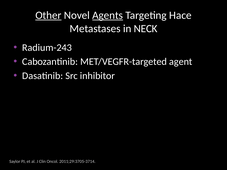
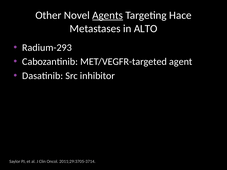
Other underline: present -> none
NECK: NECK -> ALTO
Radium-243: Radium-243 -> Radium-293
